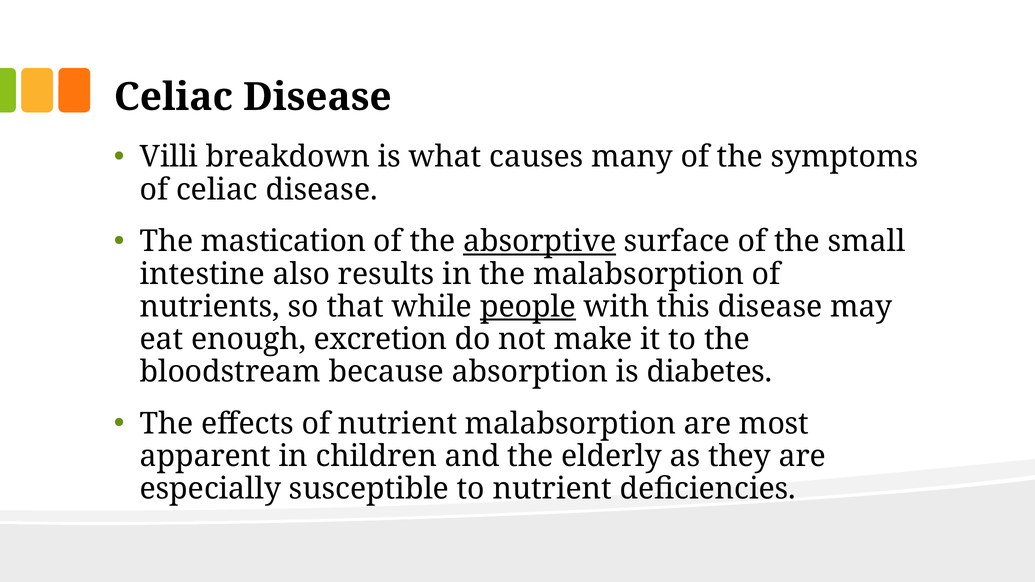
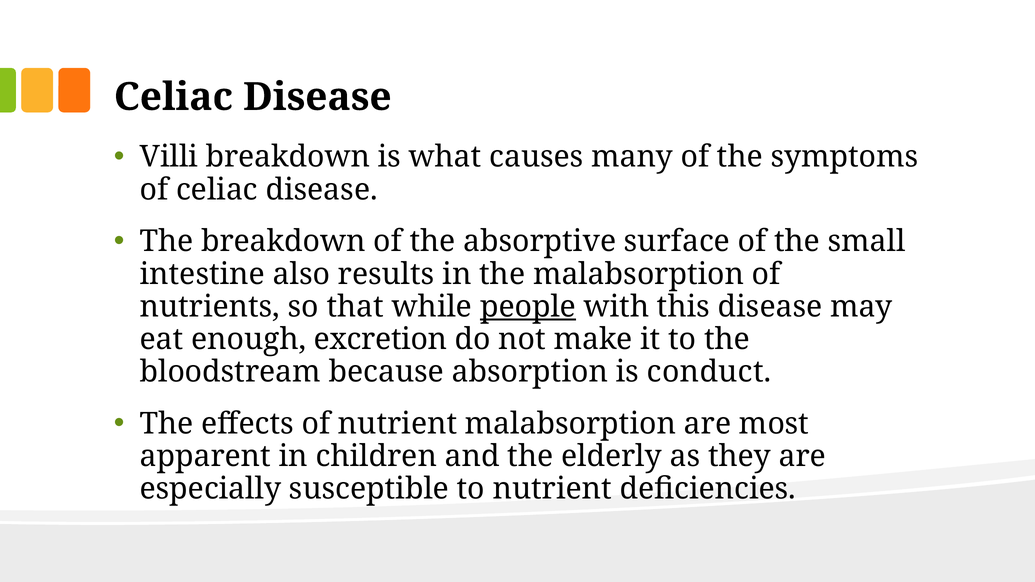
The mastication: mastication -> breakdown
absorptive underline: present -> none
diabetes: diabetes -> conduct
